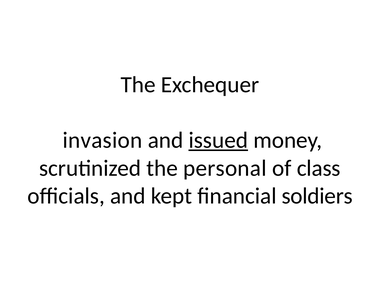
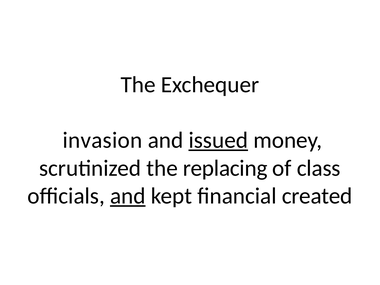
personal: personal -> replacing
and at (128, 196) underline: none -> present
soldiers: soldiers -> created
